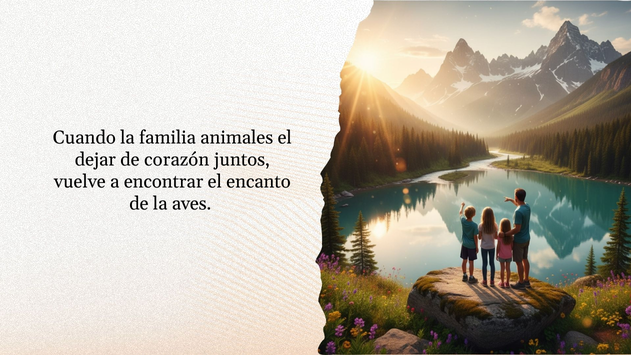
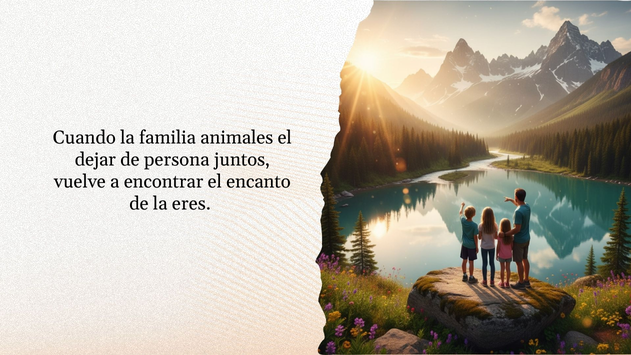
corazón: corazón -> persona
aves: aves -> eres
